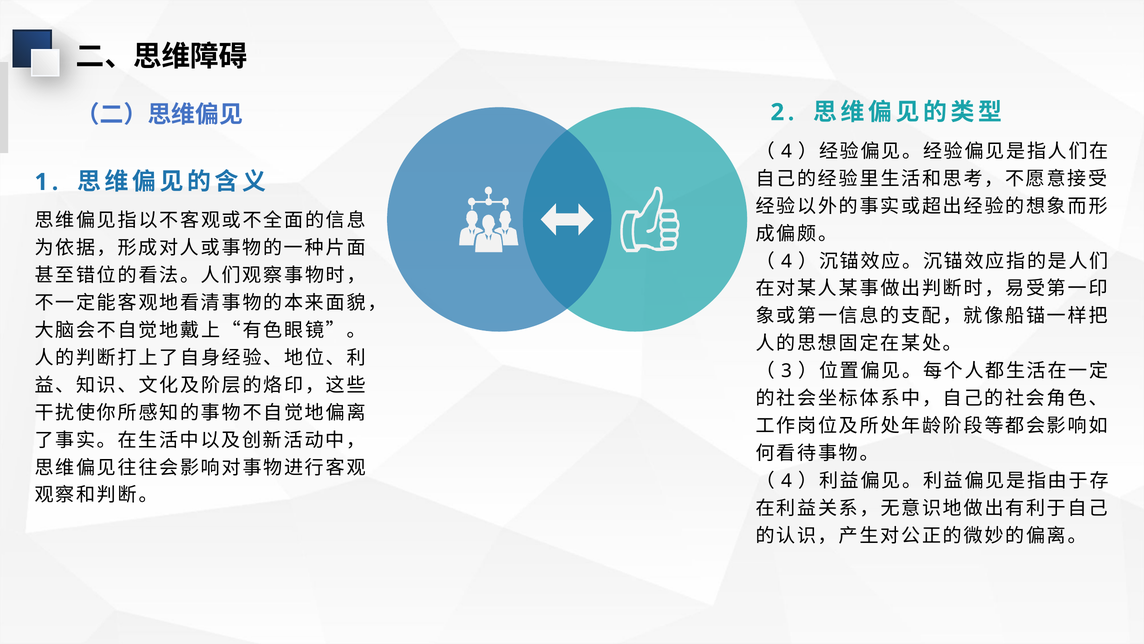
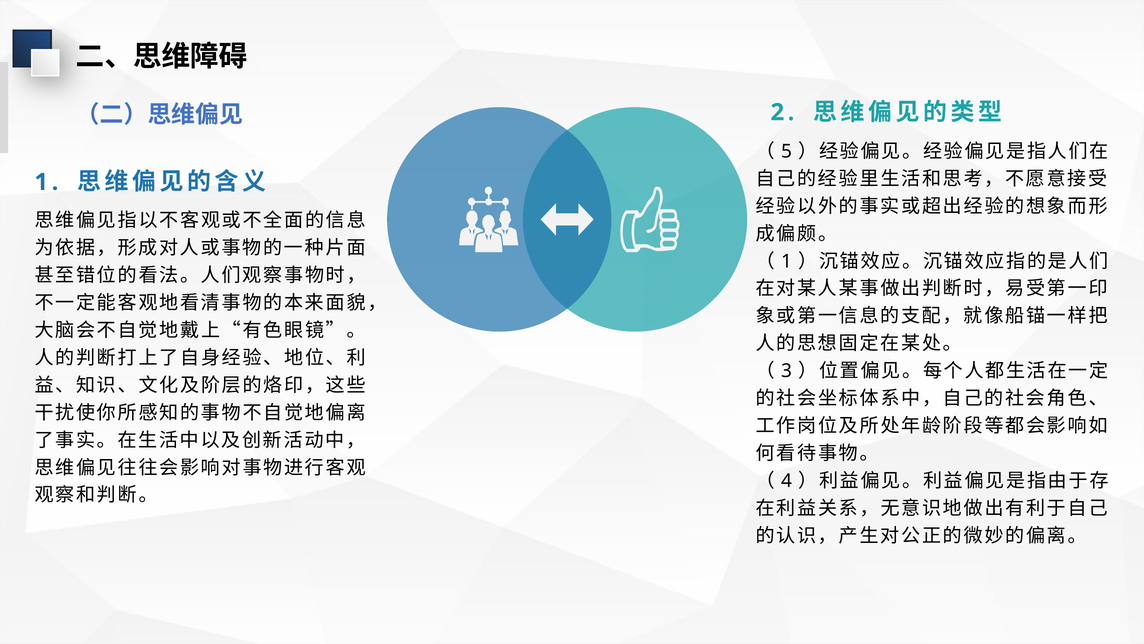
4 at (786, 151): 4 -> 5
4 at (786, 261): 4 -> 1
